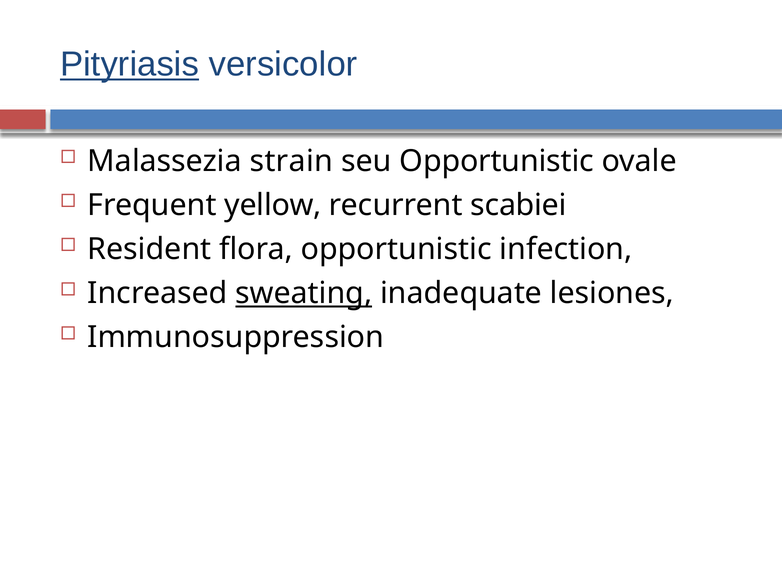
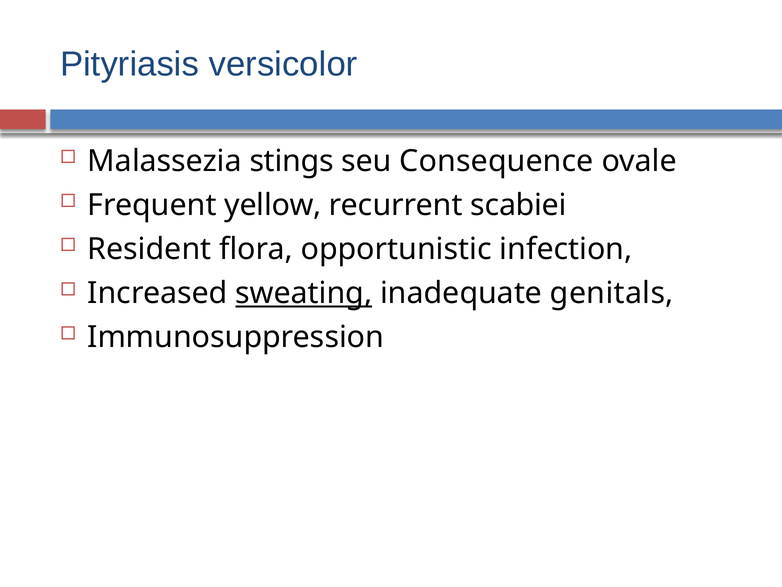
Pityriasis underline: present -> none
strain: strain -> stings
seu Opportunistic: Opportunistic -> Consequence
lesiones: lesiones -> genitals
